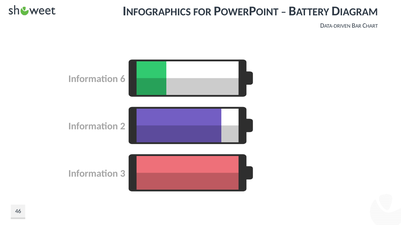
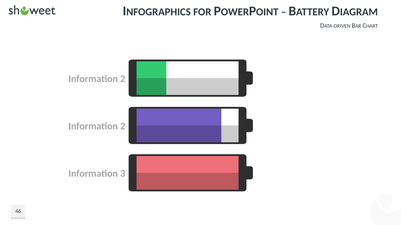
6 at (123, 79): 6 -> 2
